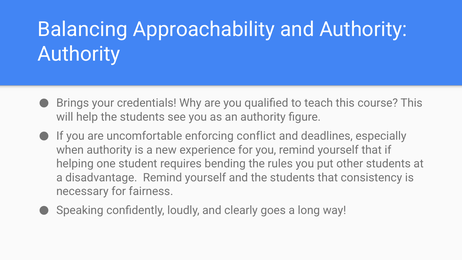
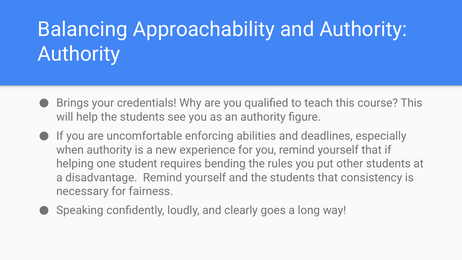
conflict: conflict -> abilities
